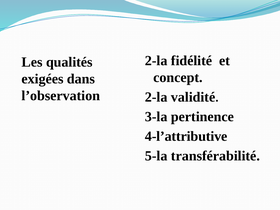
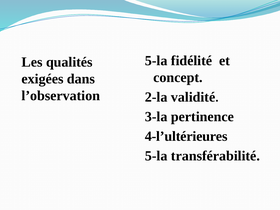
2-la at (156, 61): 2-la -> 5-la
4-l’attributive: 4-l’attributive -> 4-l’ultérieures
